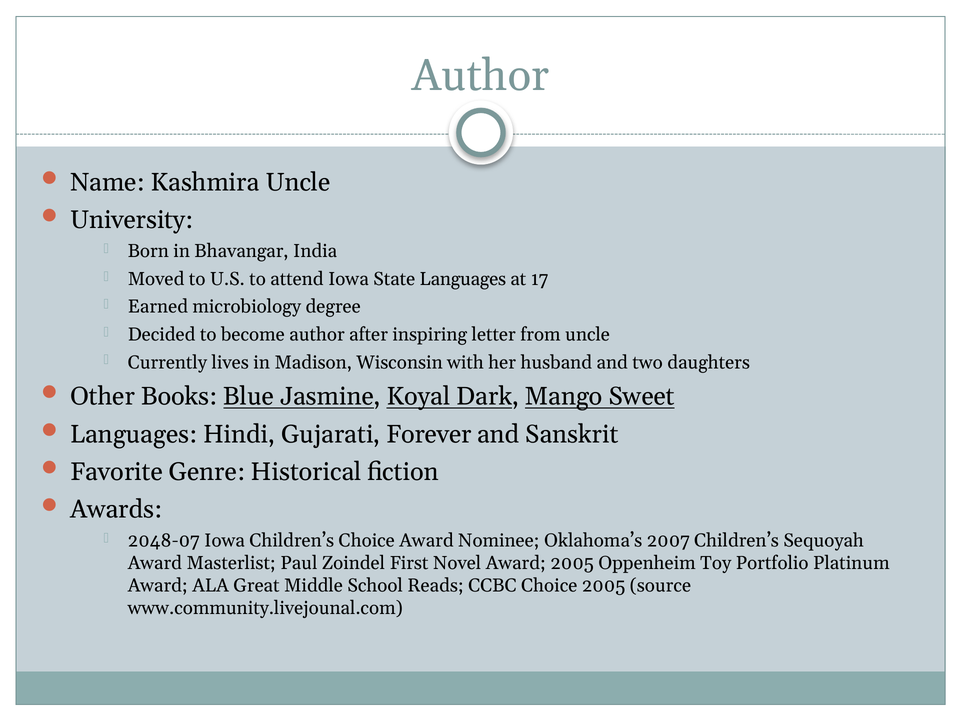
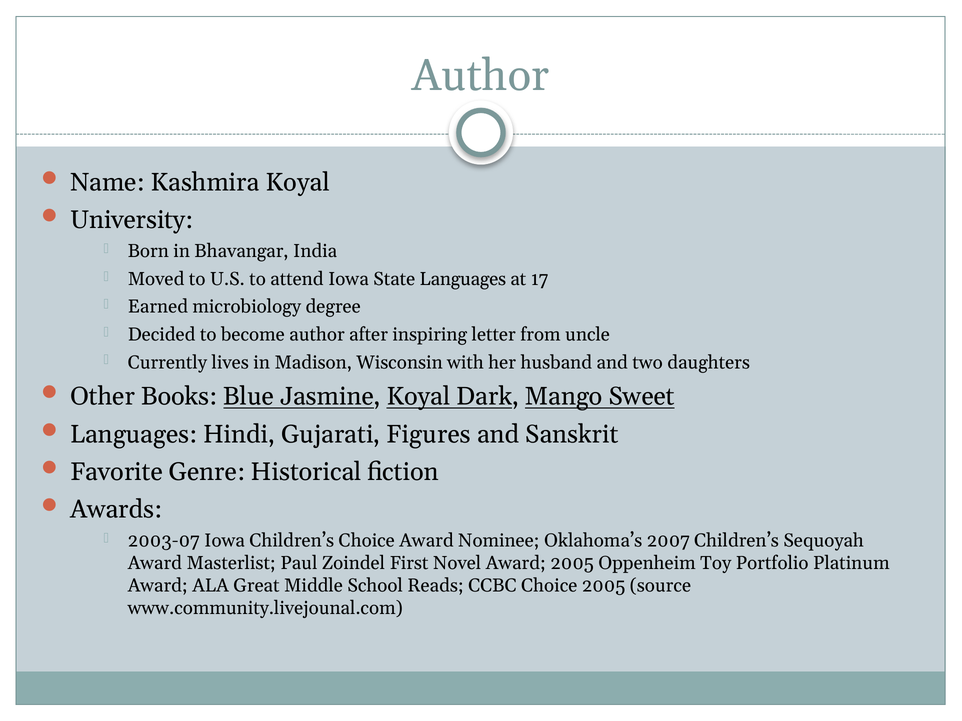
Kashmira Uncle: Uncle -> Koyal
Forever: Forever -> Figures
2048-07: 2048-07 -> 2003-07
